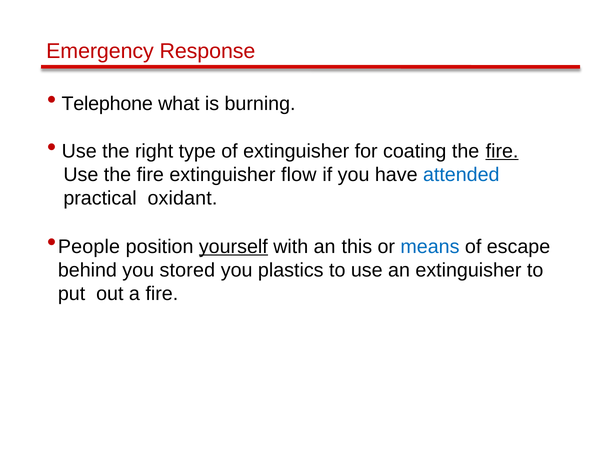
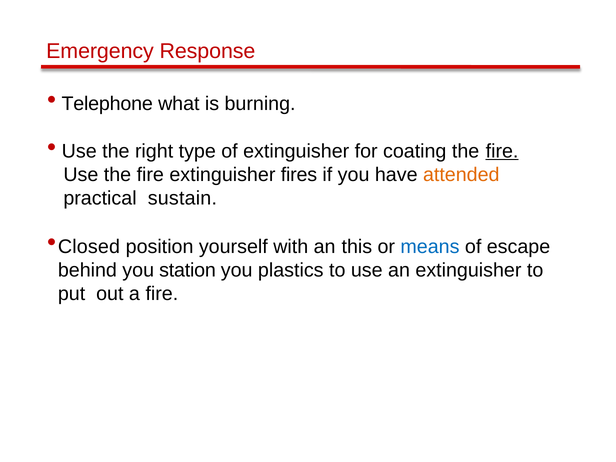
flow: flow -> fires
attended colour: blue -> orange
oxidant: oxidant -> sustain
People: People -> Closed
yourself underline: present -> none
stored: stored -> station
